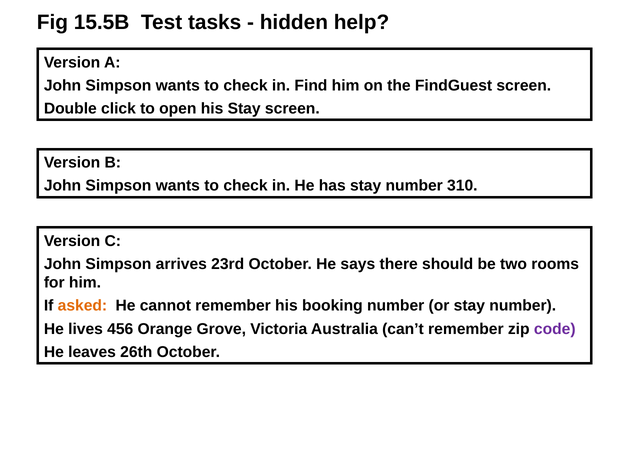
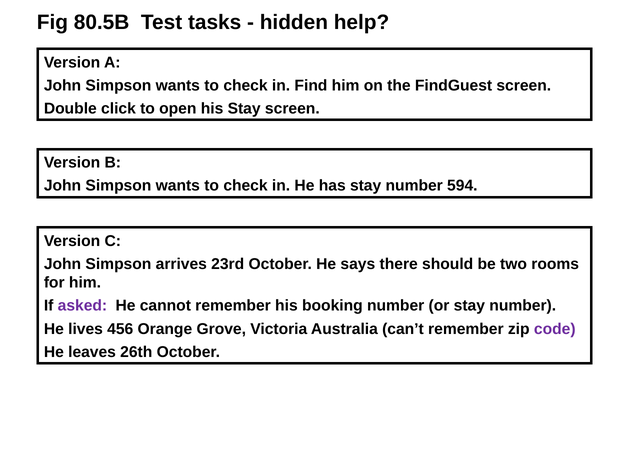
15.5B: 15.5B -> 80.5B
310: 310 -> 594
asked colour: orange -> purple
